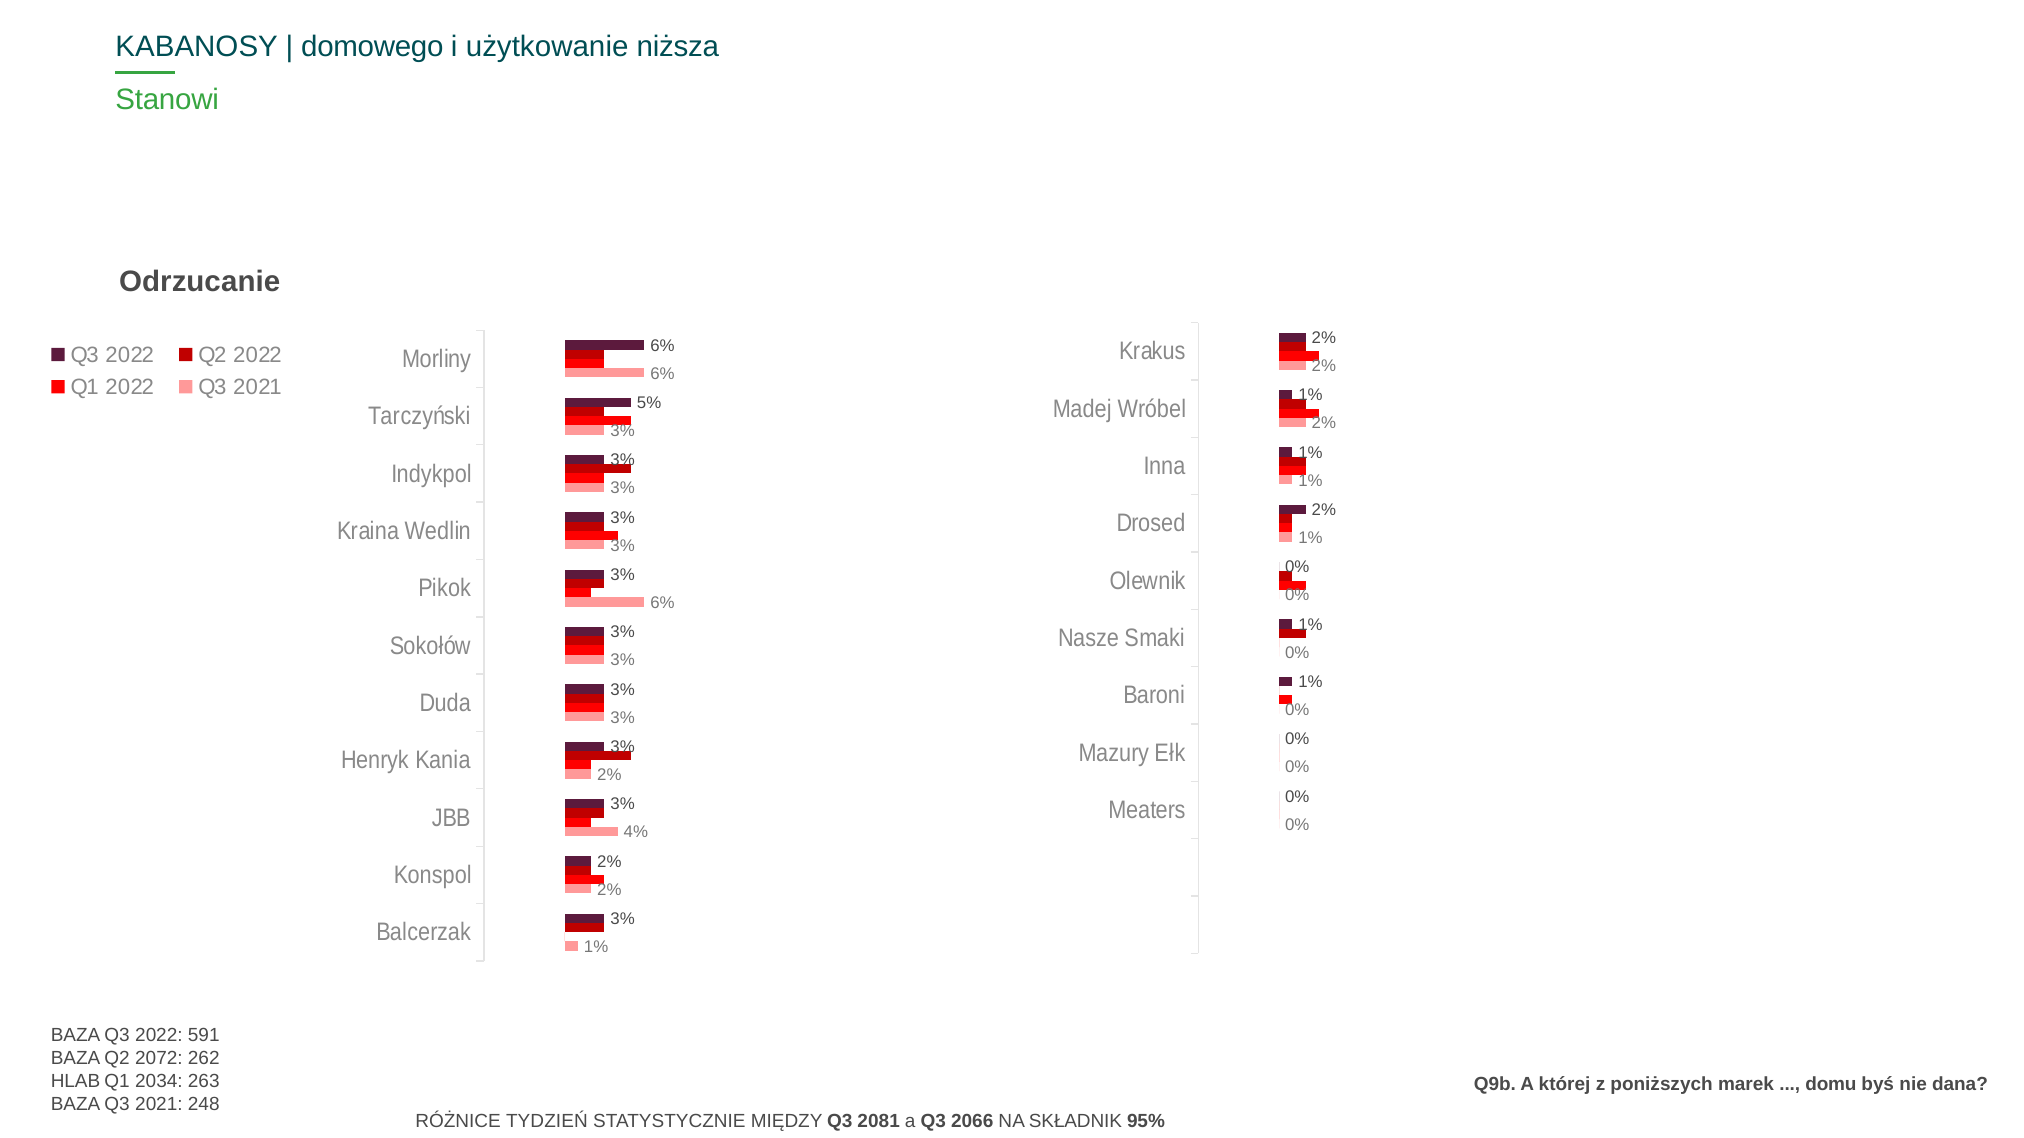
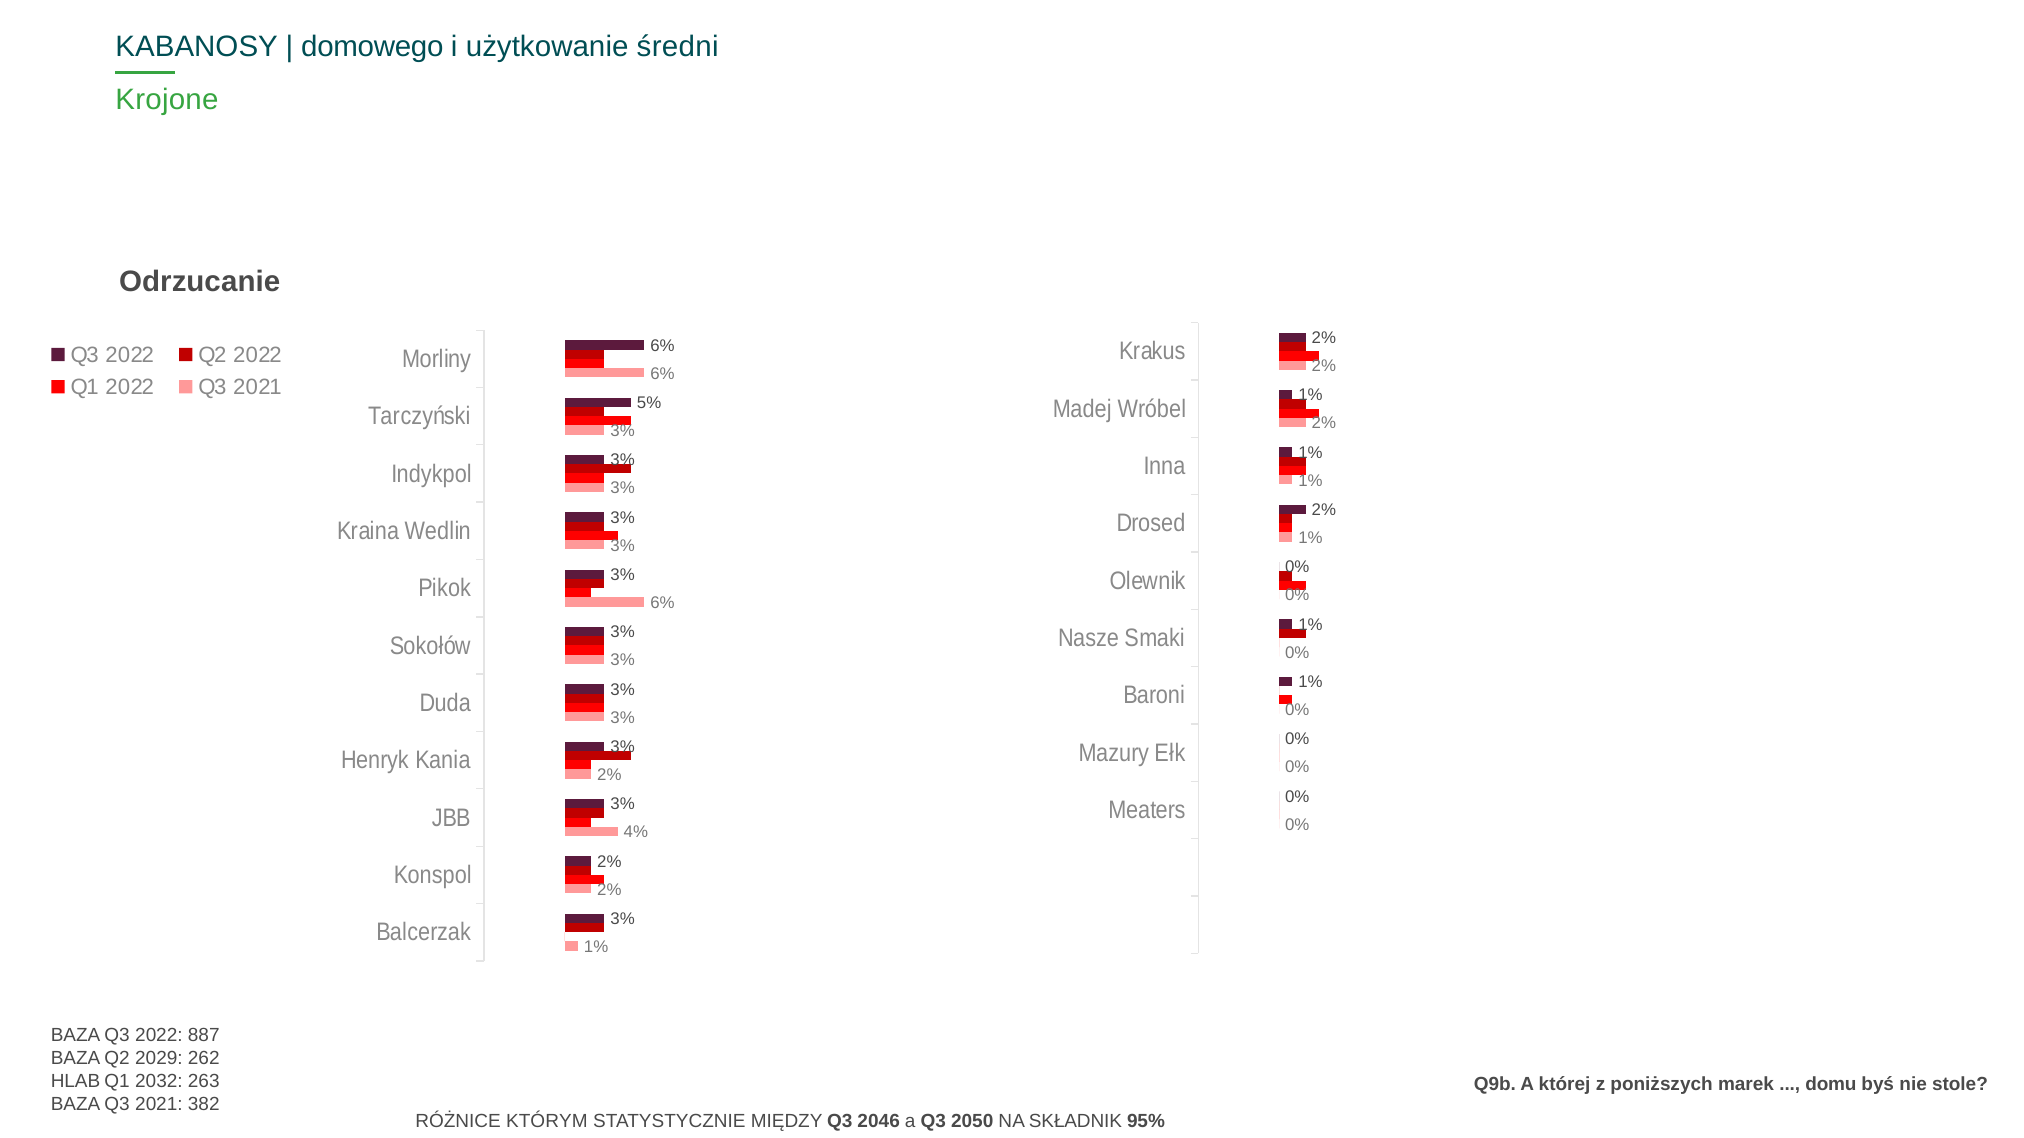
niższa: niższa -> średni
Stanowi: Stanowi -> Krojone
591: 591 -> 887
2072: 2072 -> 2029
2034: 2034 -> 2032
dana: dana -> stole
248: 248 -> 382
TYDZIEŃ: TYDZIEŃ -> KTÓRYM
2081: 2081 -> 2046
2066: 2066 -> 2050
